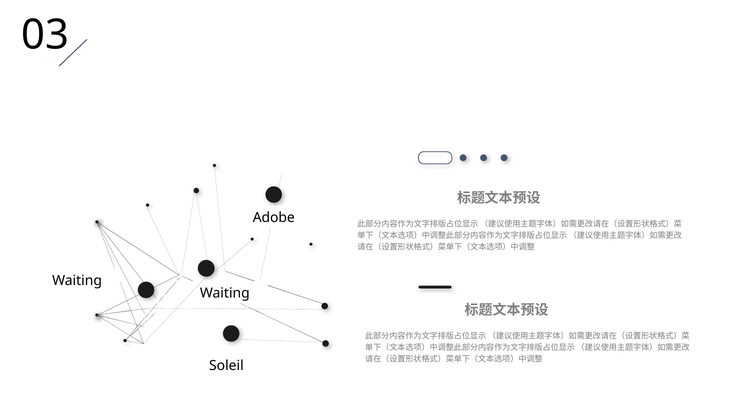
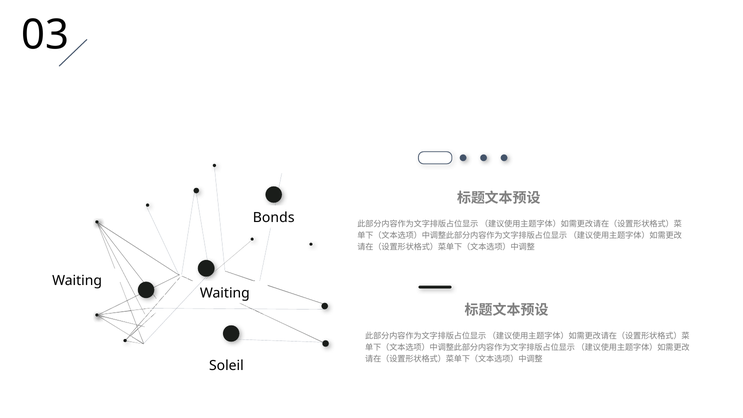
Adobe: Adobe -> Bonds
